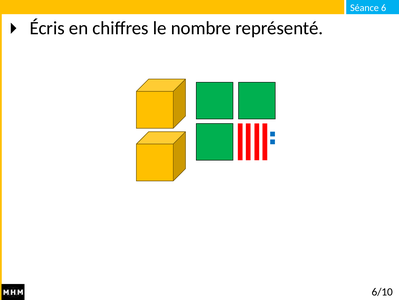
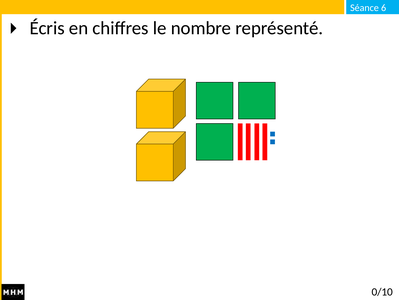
6/10: 6/10 -> 0/10
